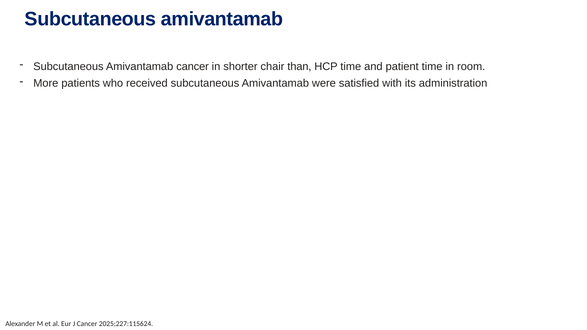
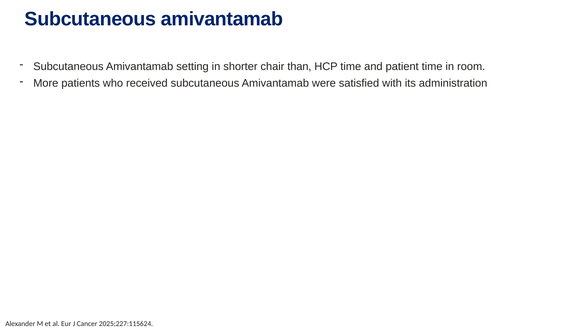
Amivantamab cancer: cancer -> setting
